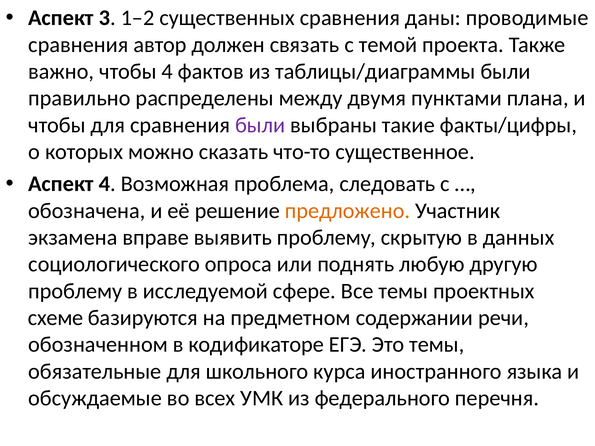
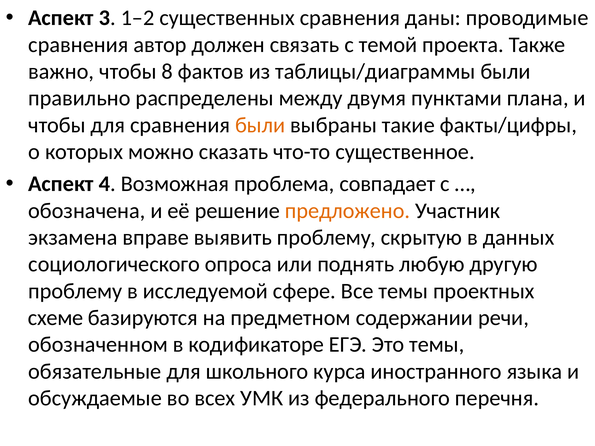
чтобы 4: 4 -> 8
были at (260, 125) colour: purple -> orange
следовать: следовать -> совпадает
